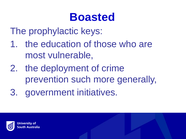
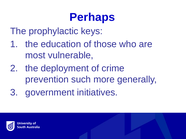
Boasted: Boasted -> Perhaps
